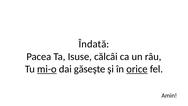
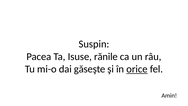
Îndată: Îndată -> Suspin
călcâi: călcâi -> rănile
mi-o underline: present -> none
